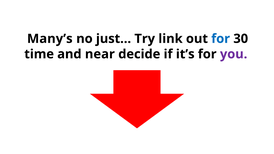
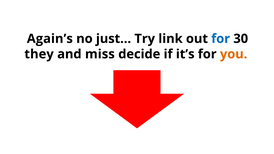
Many’s: Many’s -> Again’s
time: time -> they
near: near -> miss
you colour: purple -> orange
